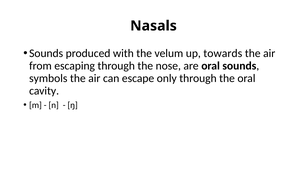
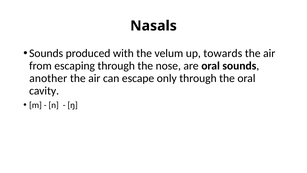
symbols: symbols -> another
